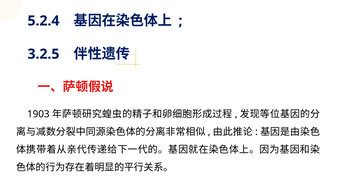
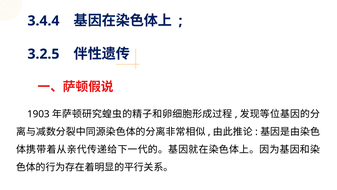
5.2.4: 5.2.4 -> 3.4.4
